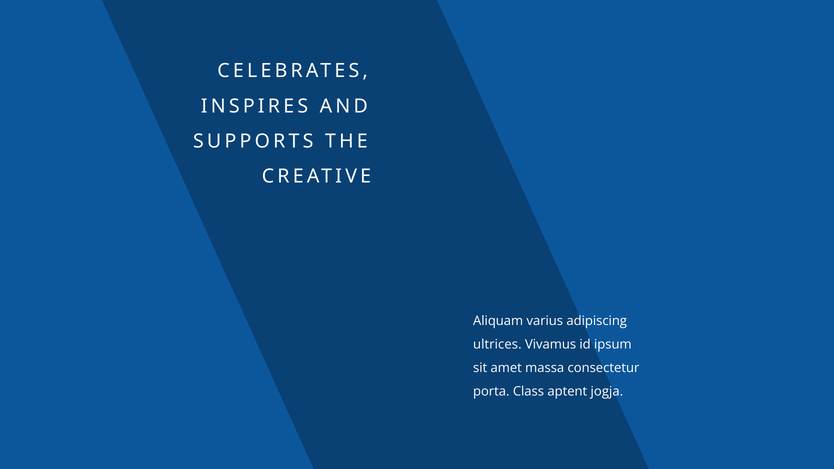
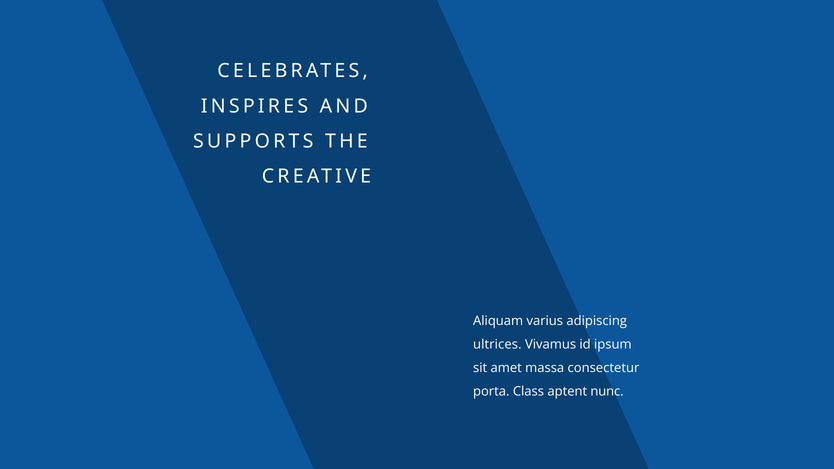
jogja: jogja -> nunc
